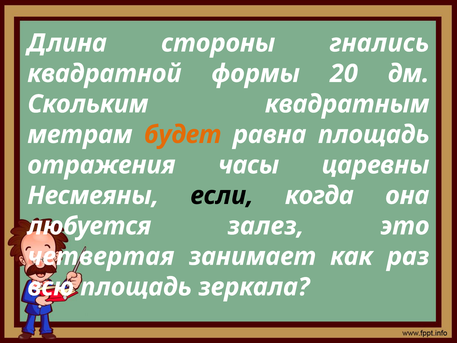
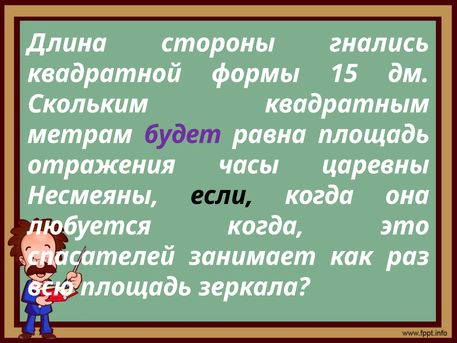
20: 20 -> 15
будет colour: orange -> purple
любуется залез: залез -> когда
четвертая: четвертая -> спасателей
